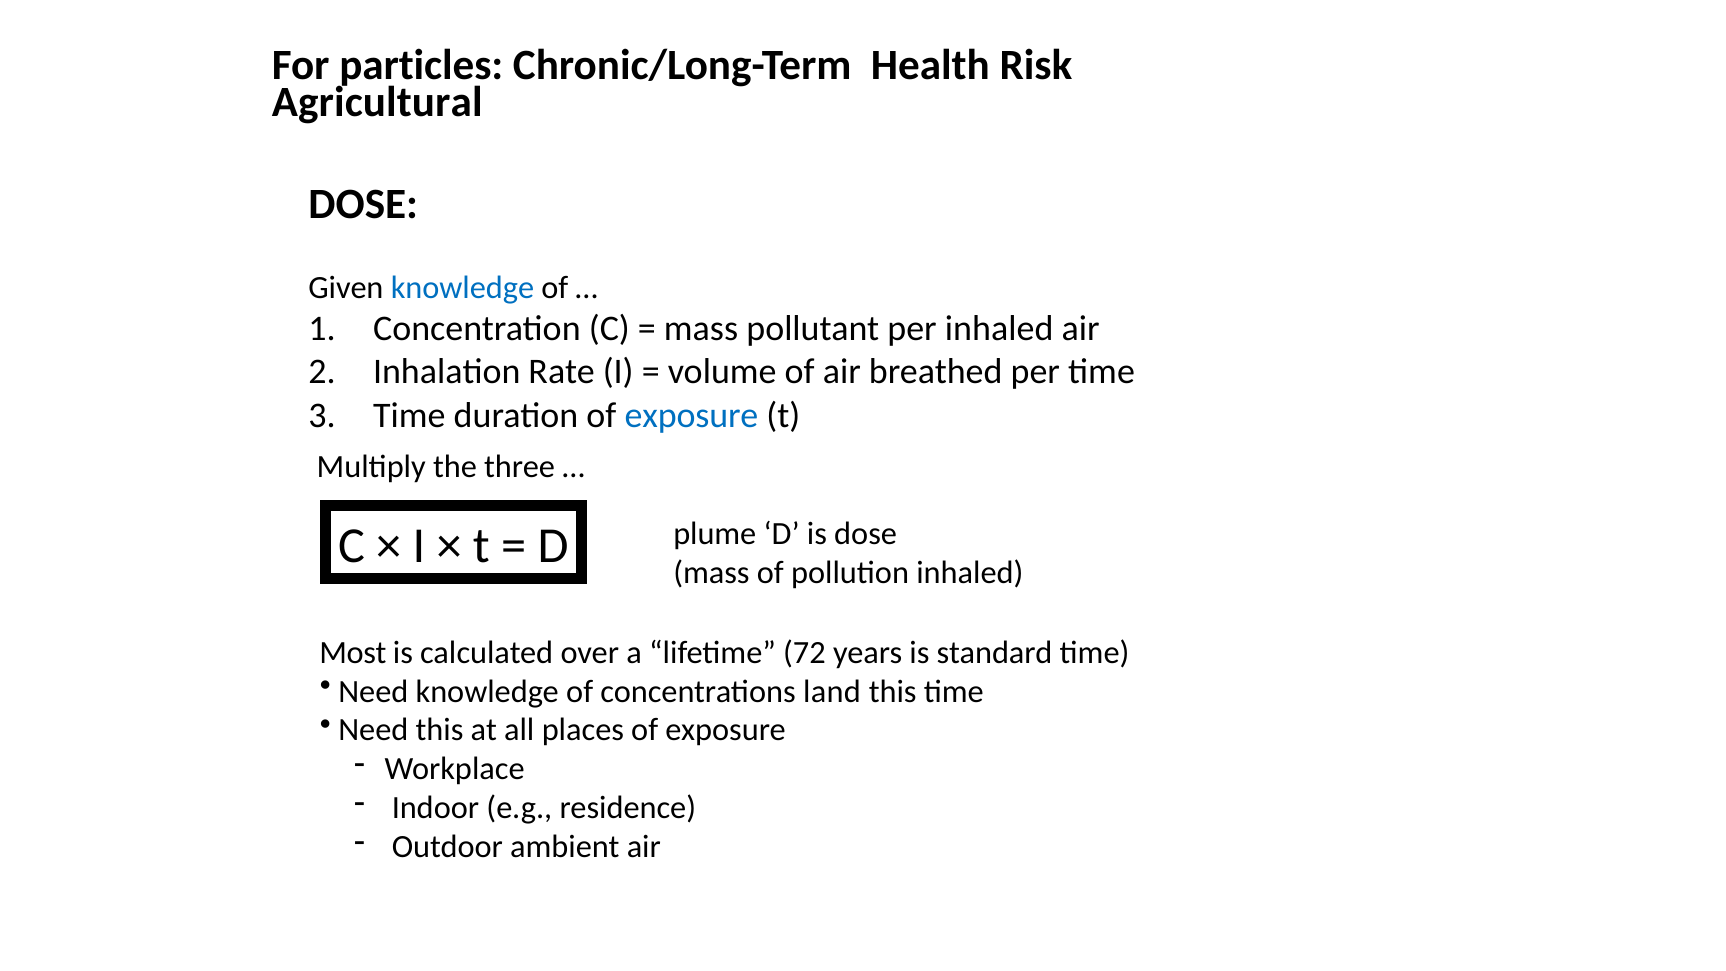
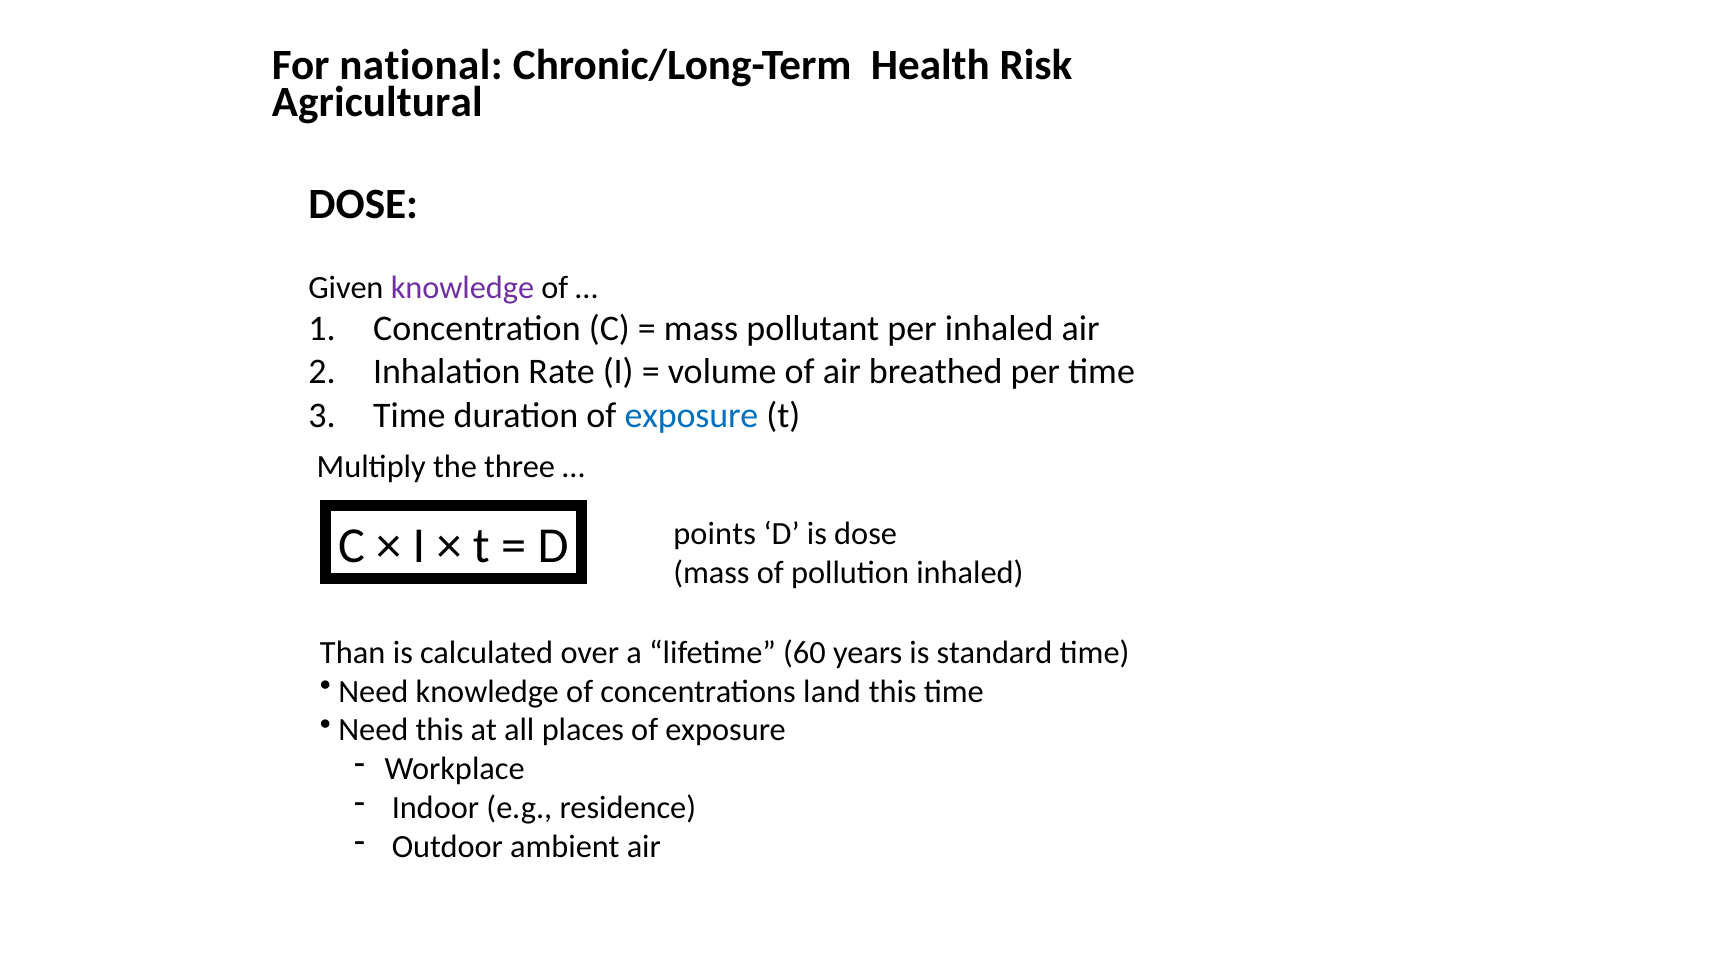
particles: particles -> national
knowledge at (462, 288) colour: blue -> purple
plume: plume -> points
Most: Most -> Than
72: 72 -> 60
